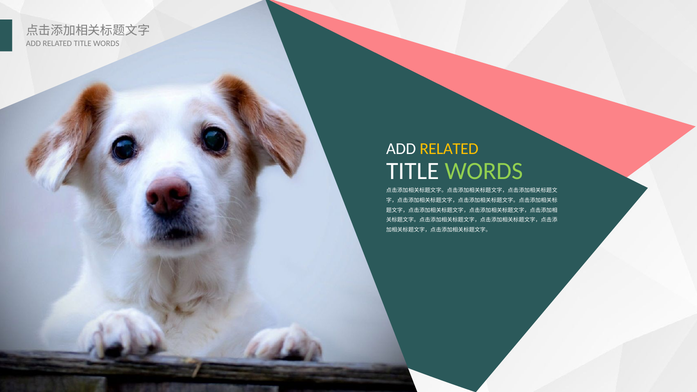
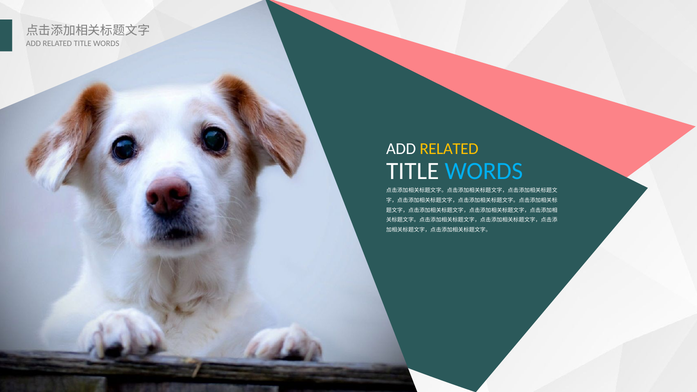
WORDS at (484, 171) colour: light green -> light blue
